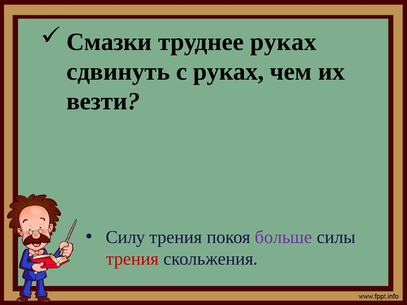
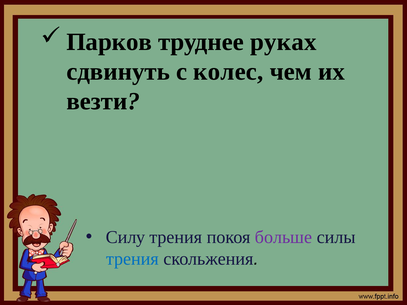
Смазки: Смазки -> Парков
с руках: руках -> колес
трения at (133, 259) colour: red -> blue
